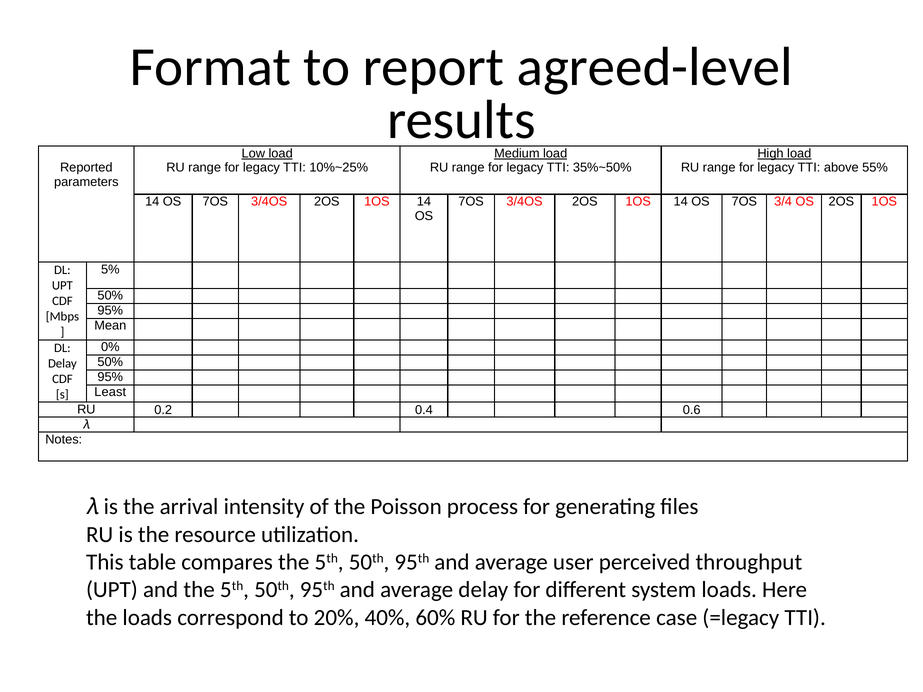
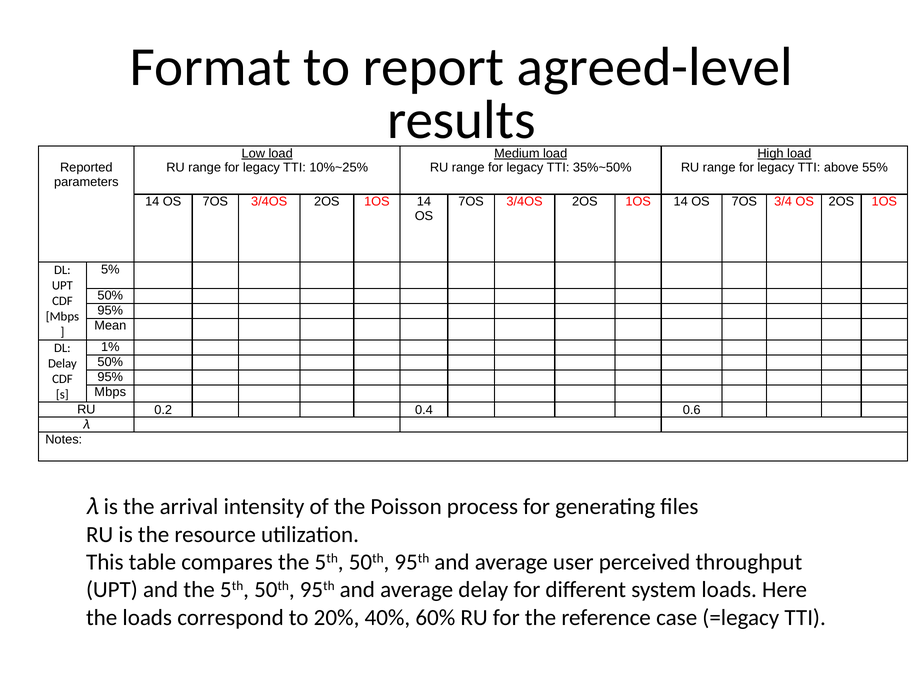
0%: 0% -> 1%
Least at (110, 392): Least -> Mbps
